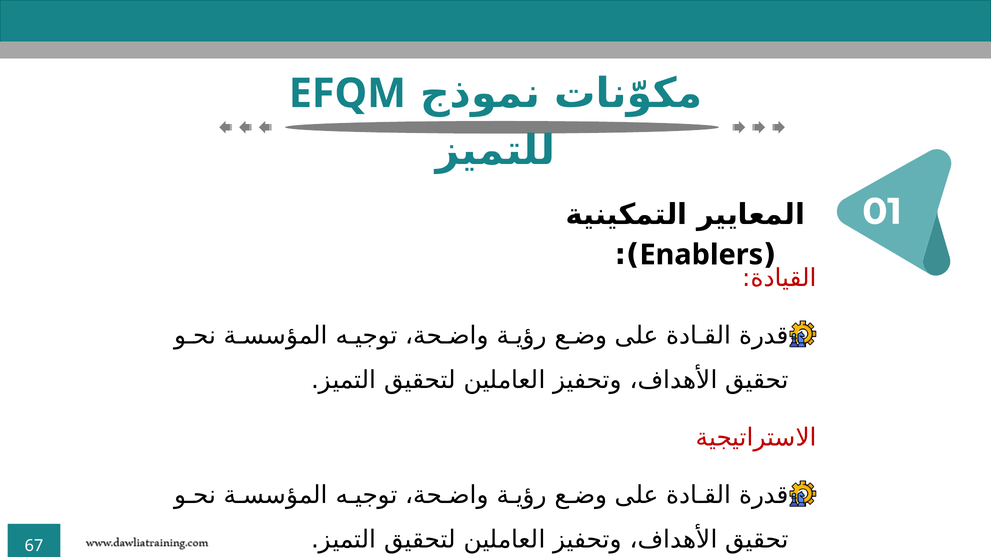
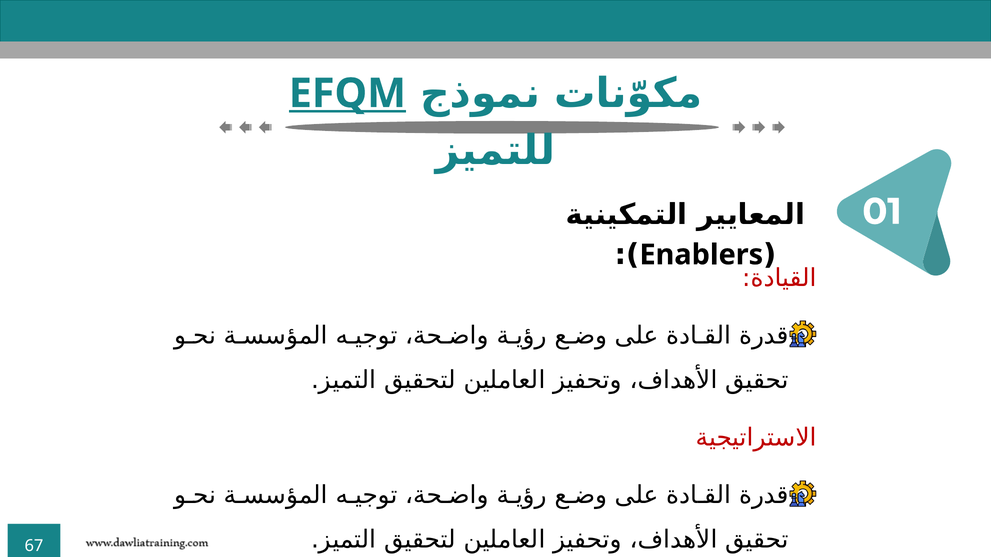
EFQM underline: none -> present
